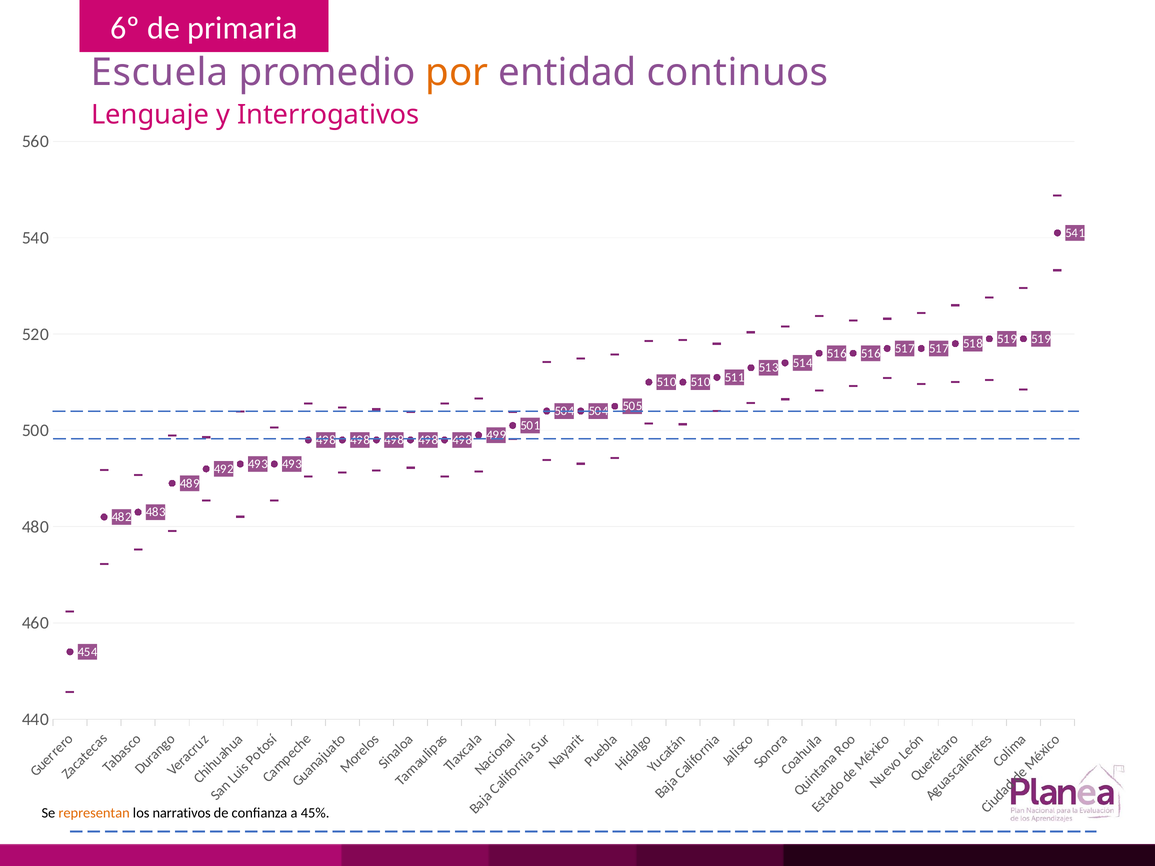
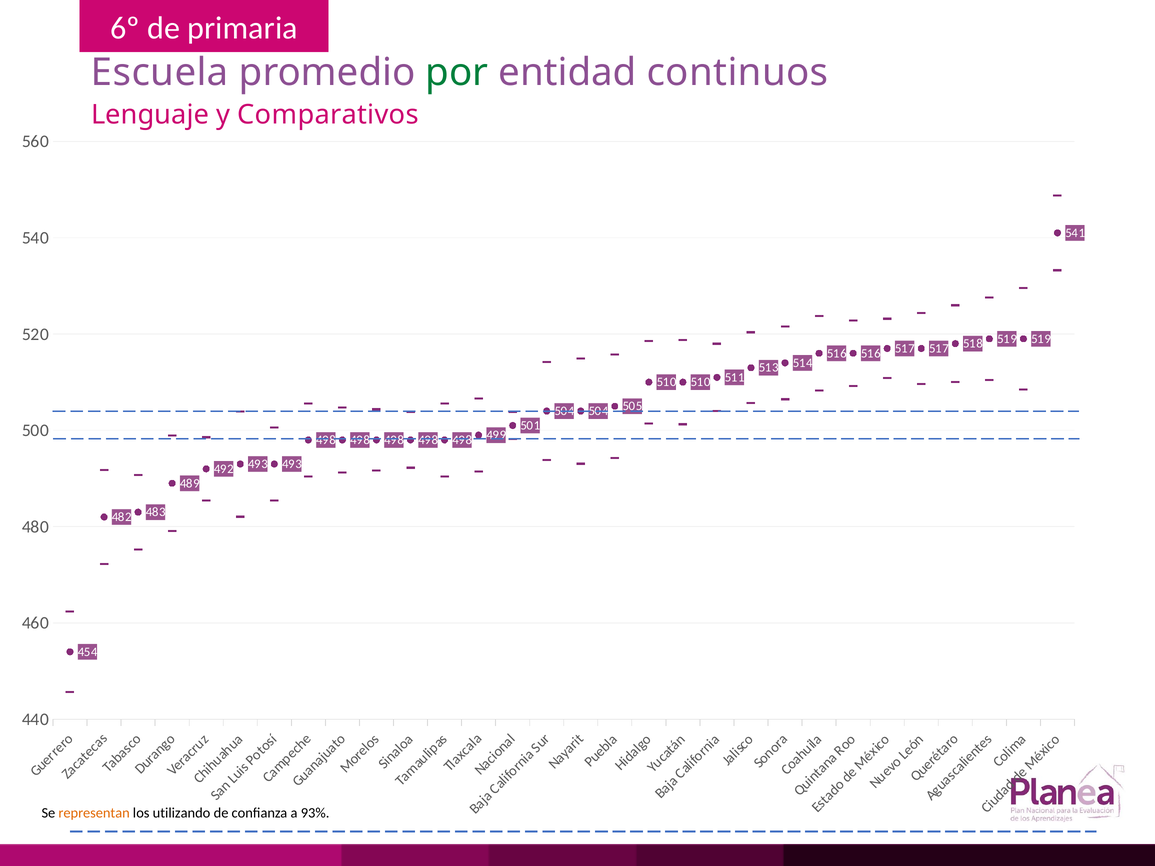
por colour: orange -> green
Interrogativos: Interrogativos -> Comparativos
narrativos: narrativos -> utilizando
45%: 45% -> 93%
